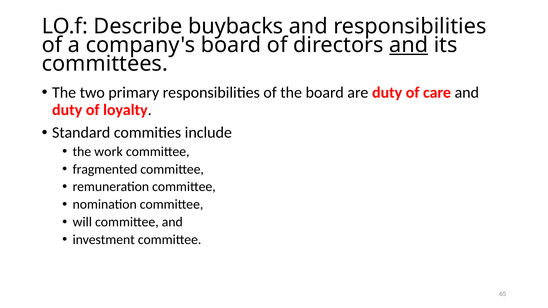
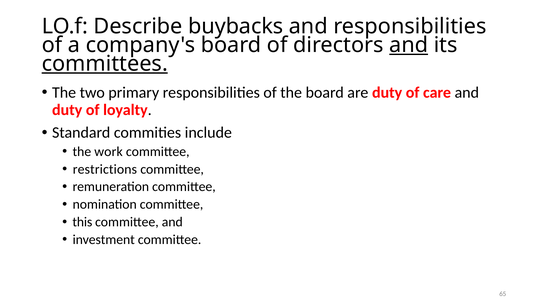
committees underline: none -> present
fragmented: fragmented -> restrictions
will: will -> this
